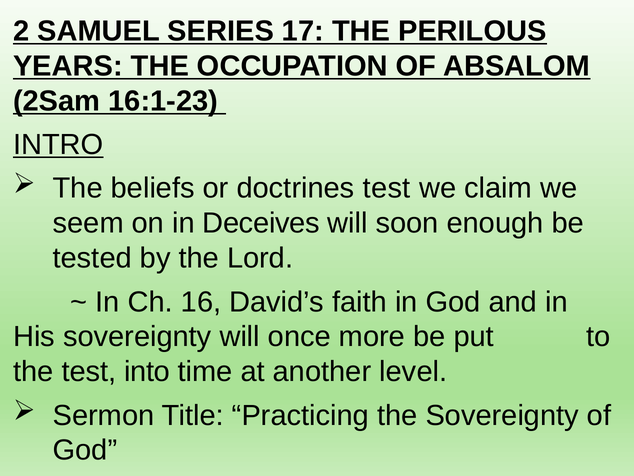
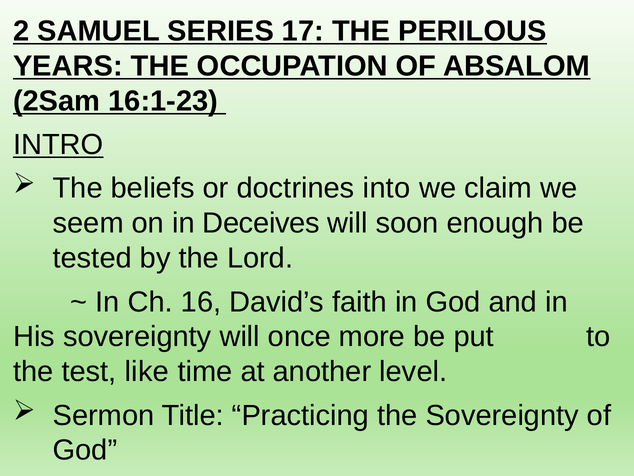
doctrines test: test -> into
into: into -> like
